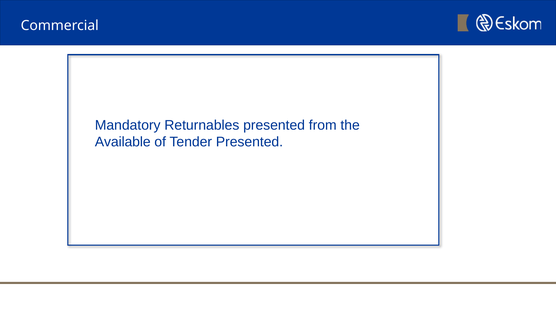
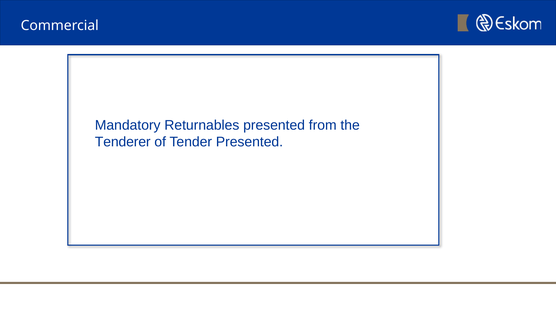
Available: Available -> Tenderer
